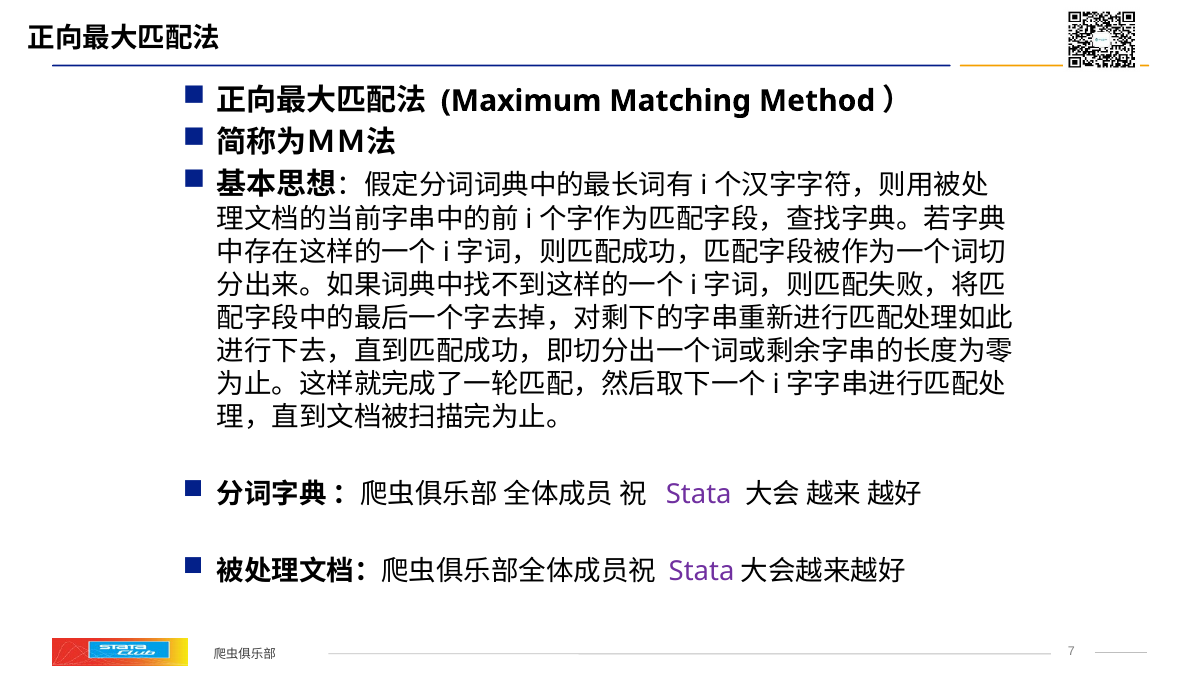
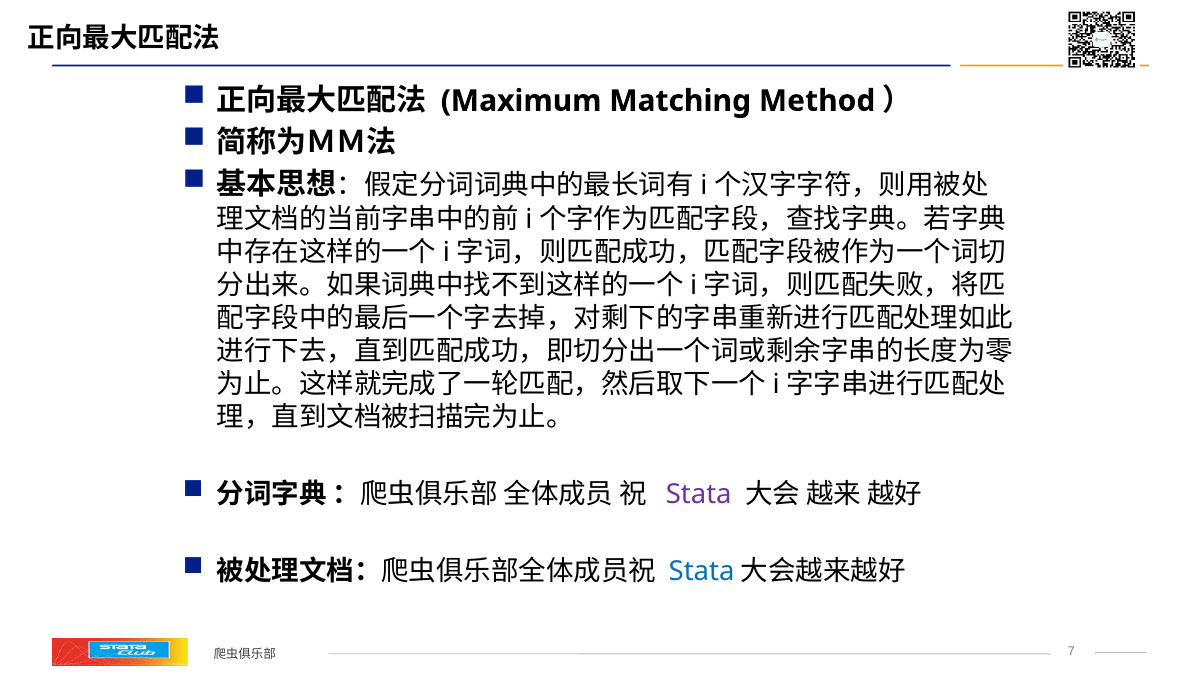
Stata at (702, 571) colour: purple -> blue
